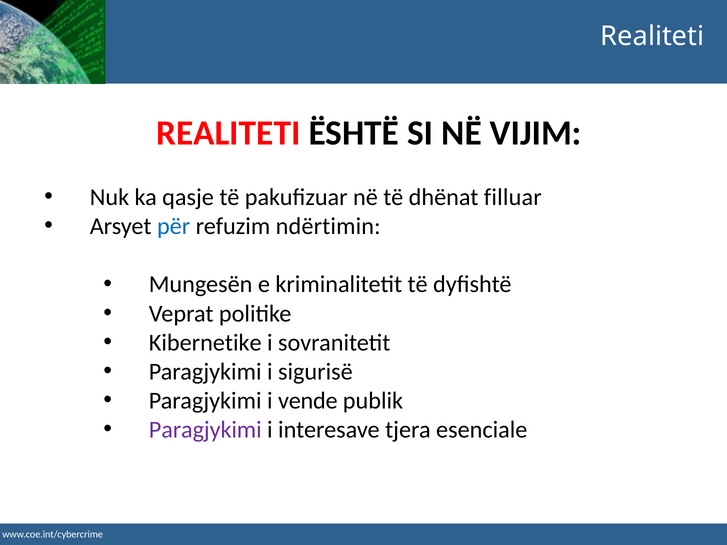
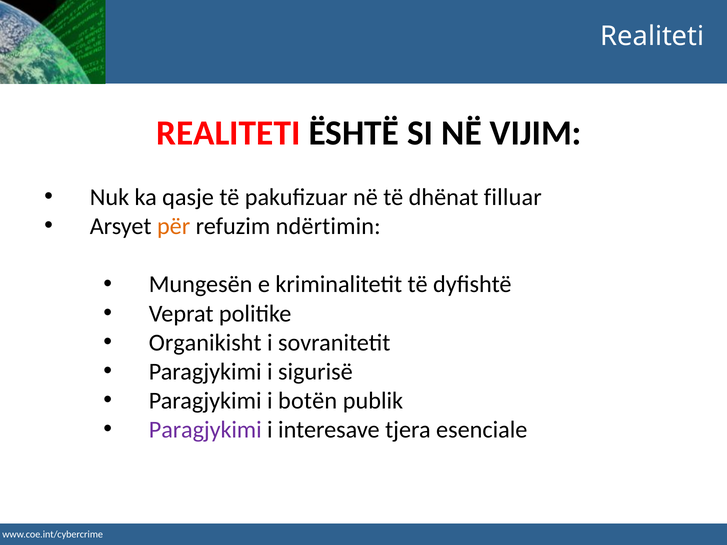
për colour: blue -> orange
Kibernetike: Kibernetike -> Organikisht
vende: vende -> botën
